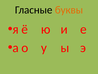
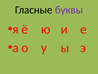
буквы colour: orange -> purple
